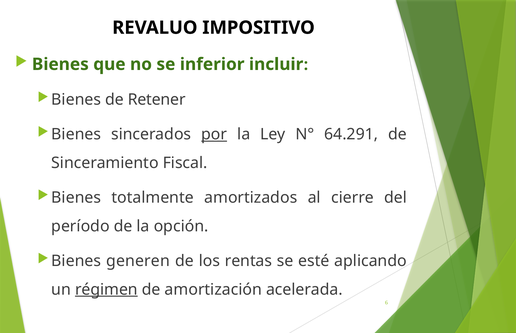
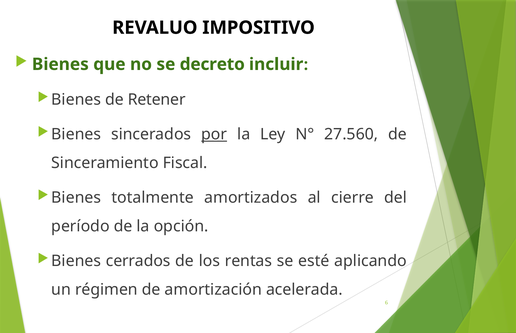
inferior: inferior -> decreto
64.291: 64.291 -> 27.560
generen: generen -> cerrados
régimen underline: present -> none
